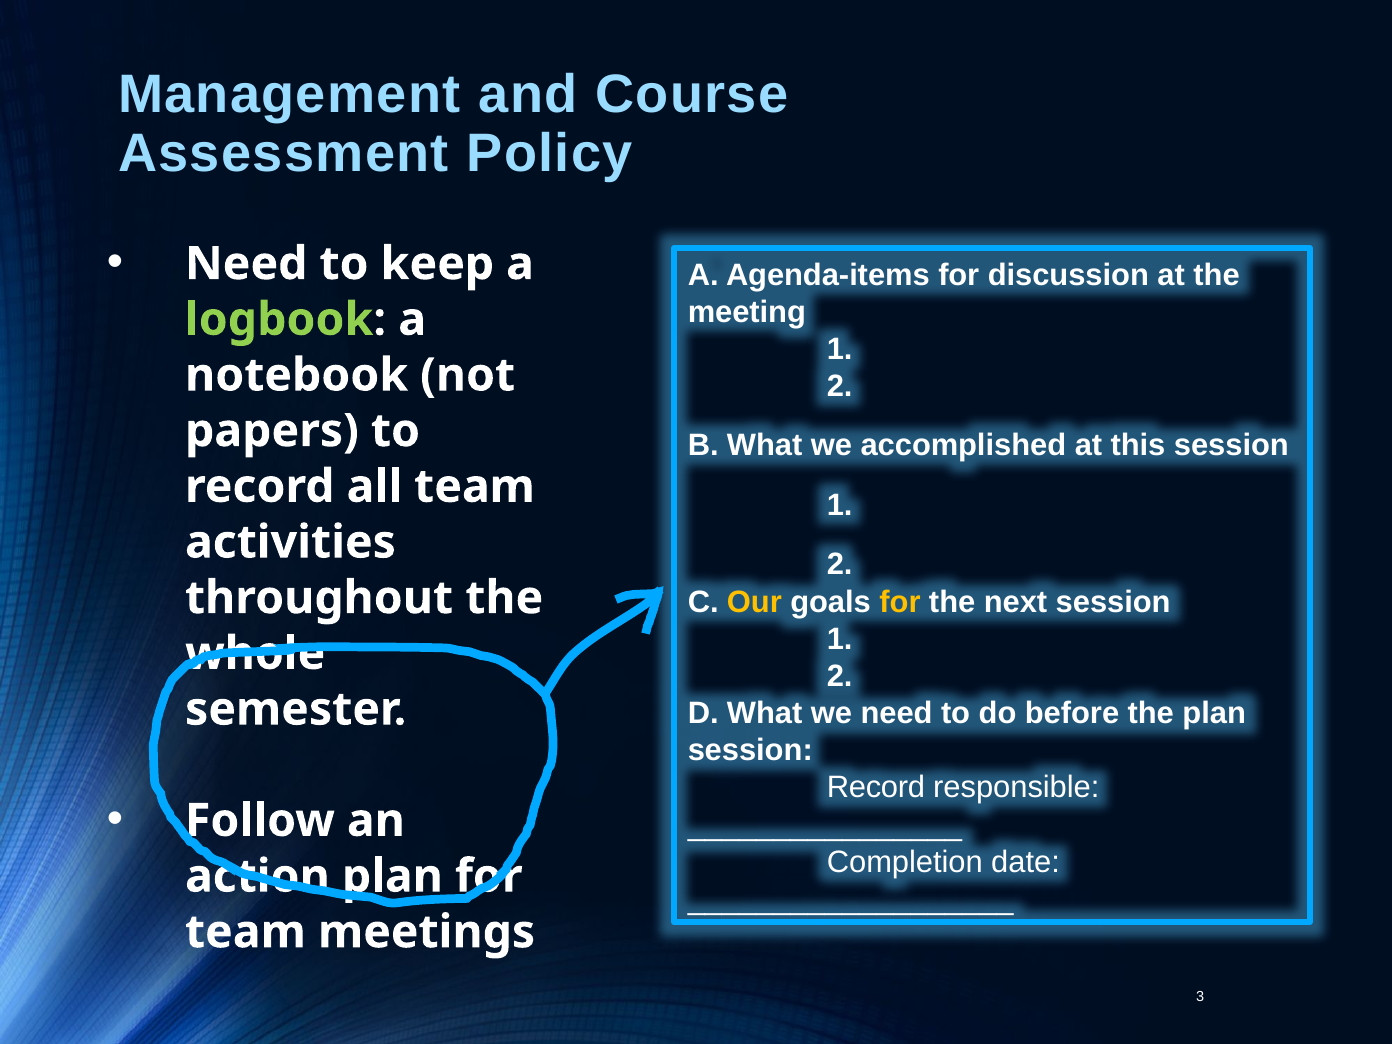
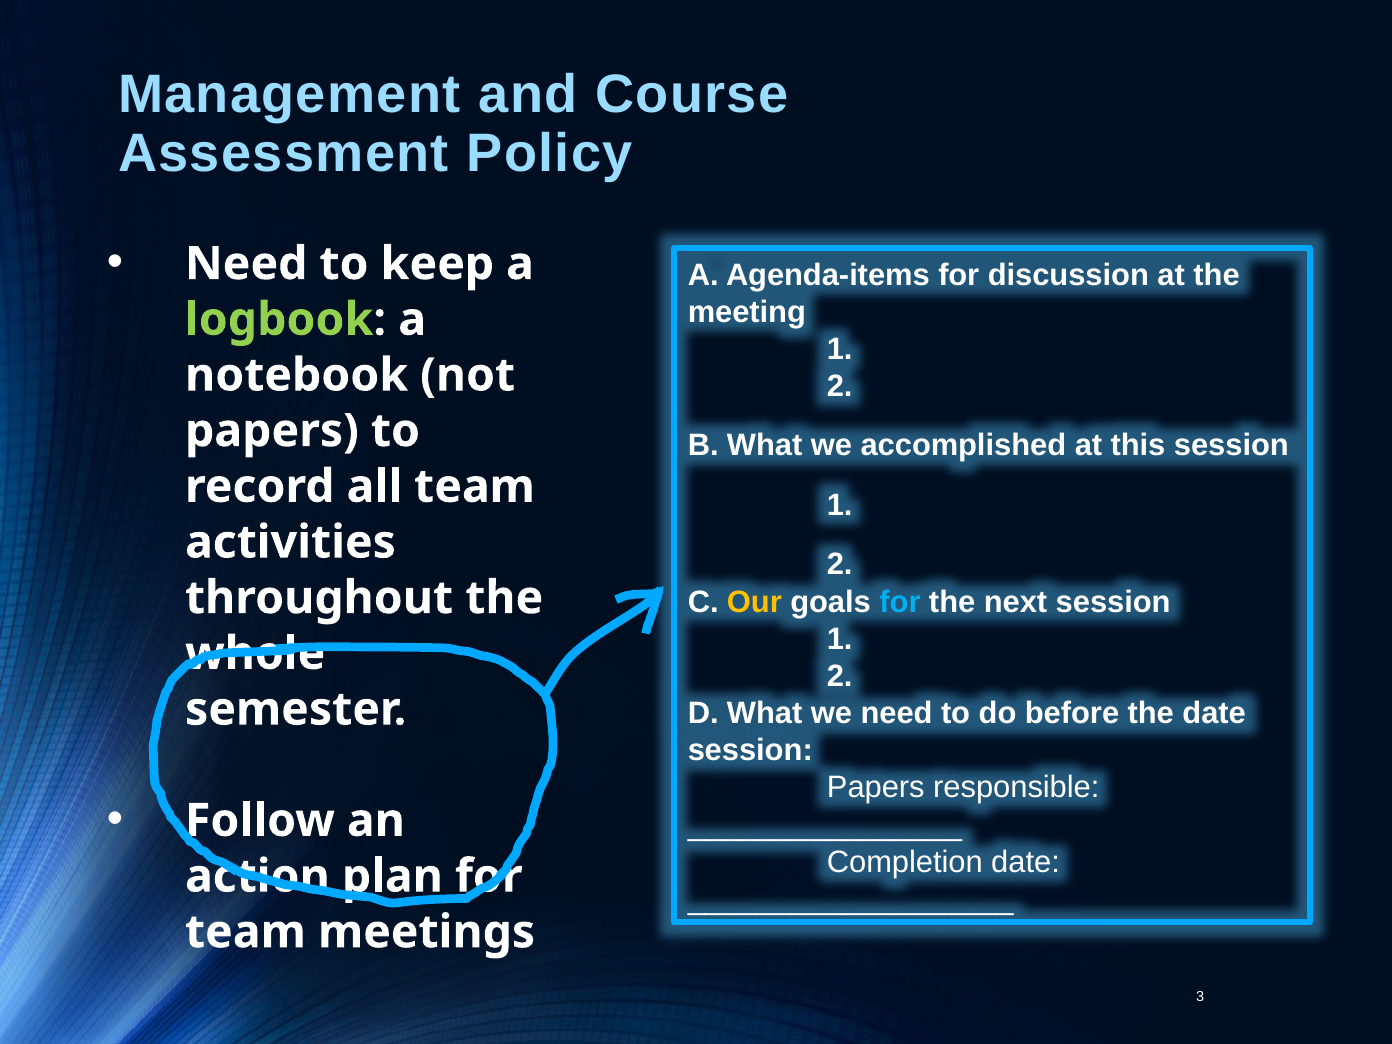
for at (900, 602) colour: yellow -> light blue
the plan: plan -> date
Record at (876, 788): Record -> Papers
